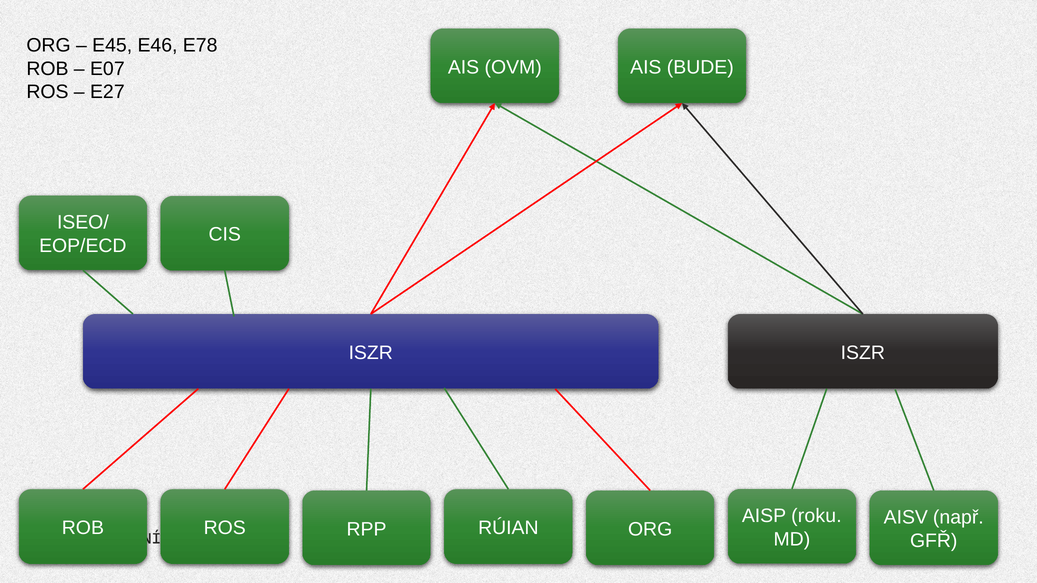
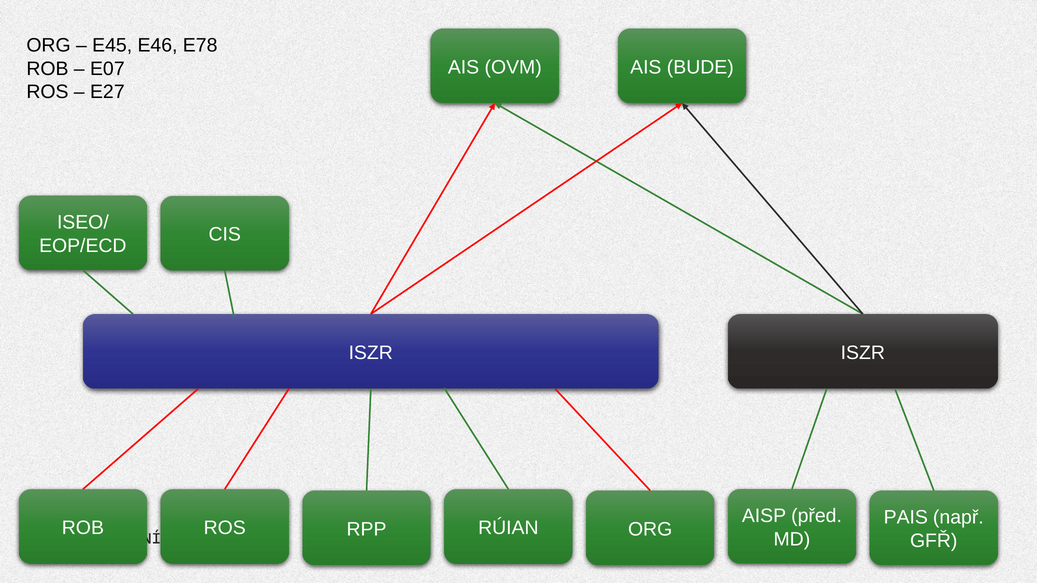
roku: roku -> před
AISV: AISV -> PAIS
